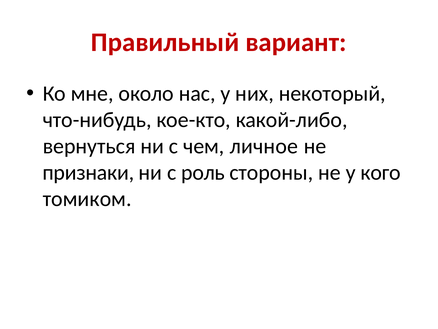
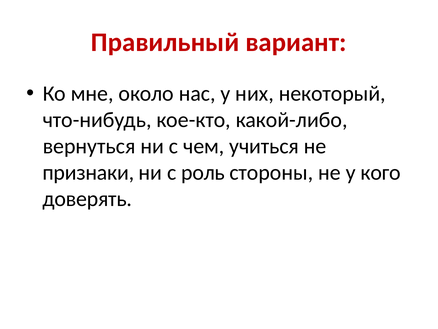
личное: личное -> учиться
томиком: томиком -> доверять
